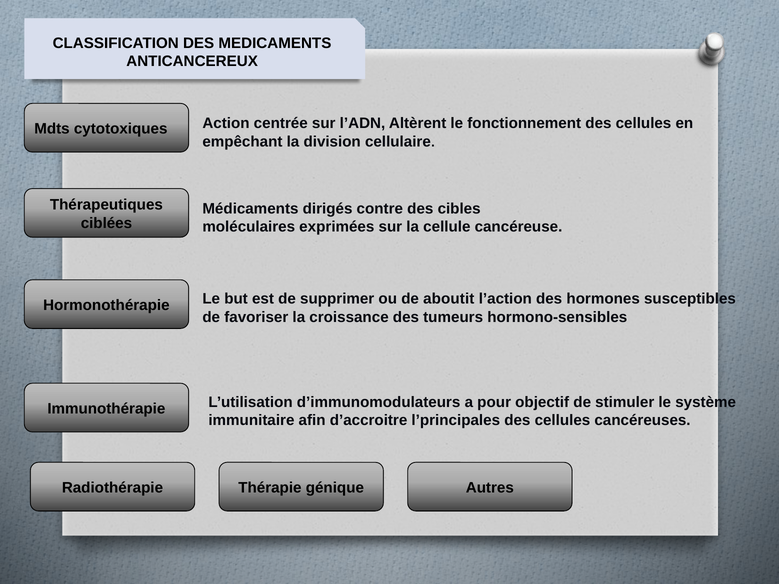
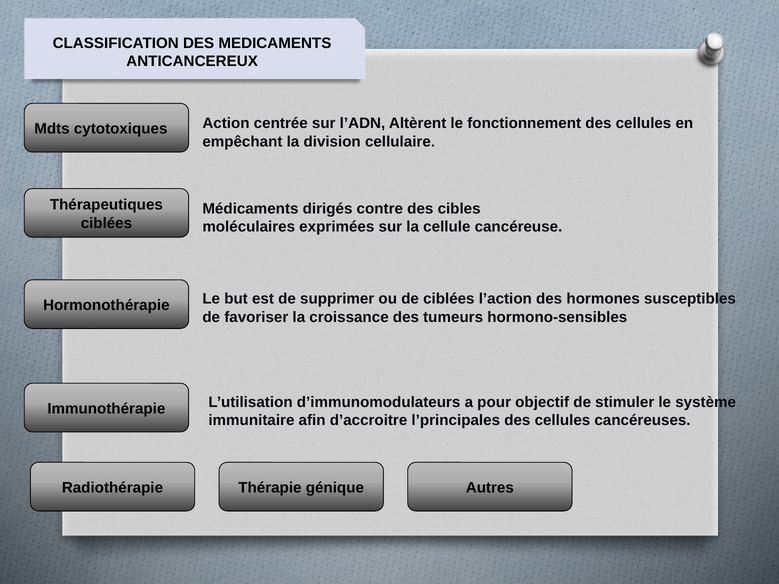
de aboutit: aboutit -> ciblées
